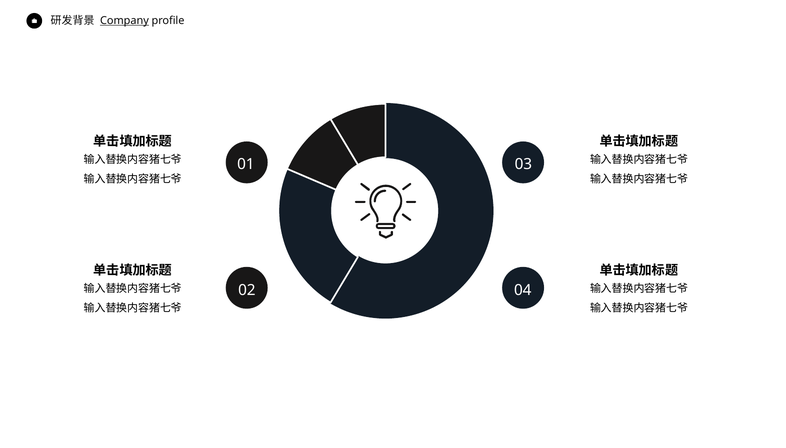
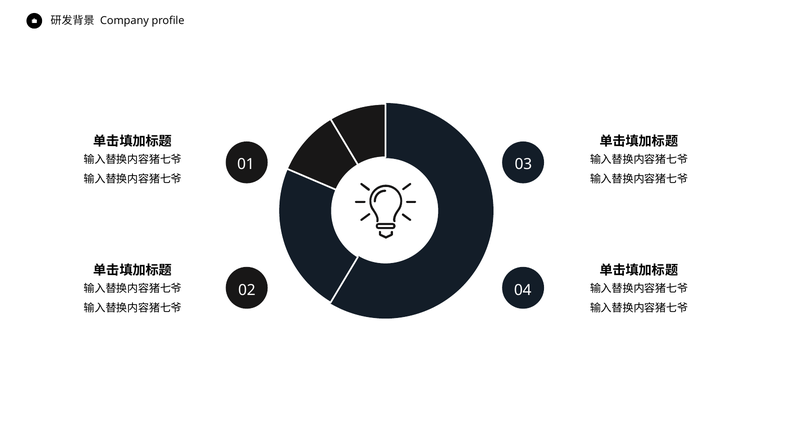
Company underline: present -> none
